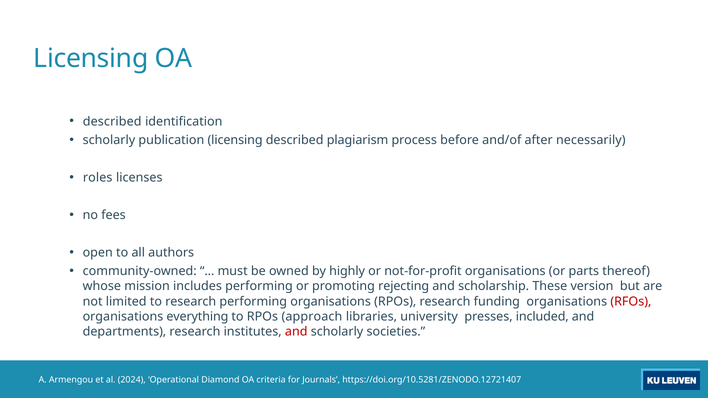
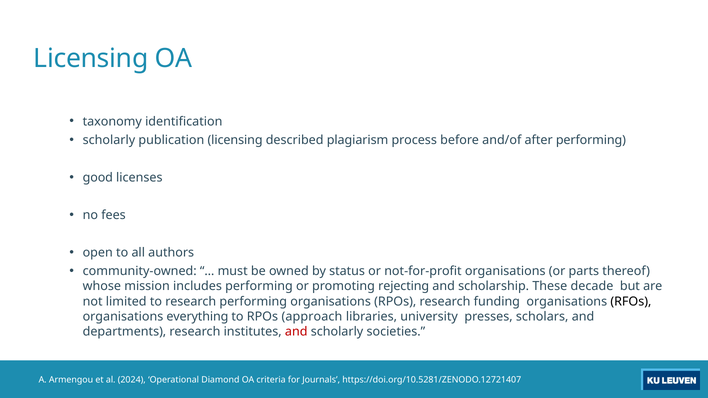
described at (112, 122): described -> taxonomy
after necessarily: necessarily -> performing
roles: roles -> good
highly: highly -> status
version: version -> decade
RFOs colour: red -> black
included: included -> scholars
